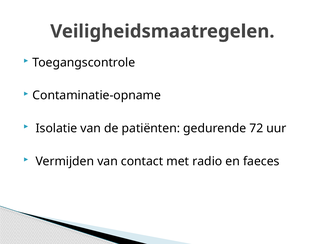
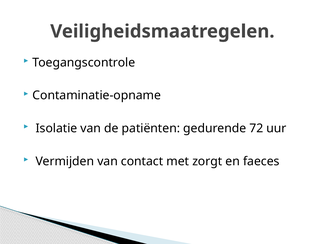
radio: radio -> zorgt
